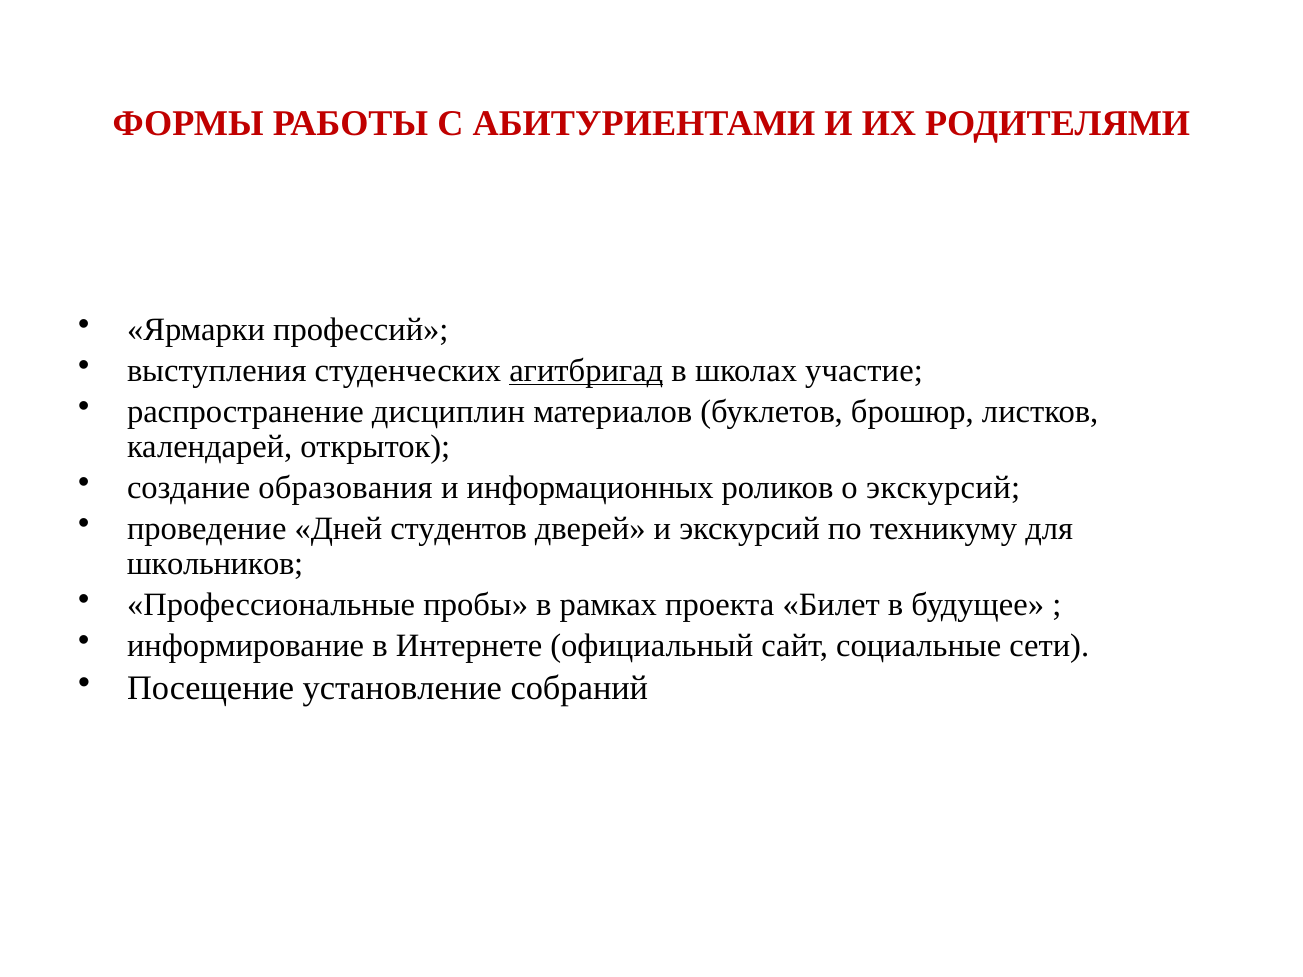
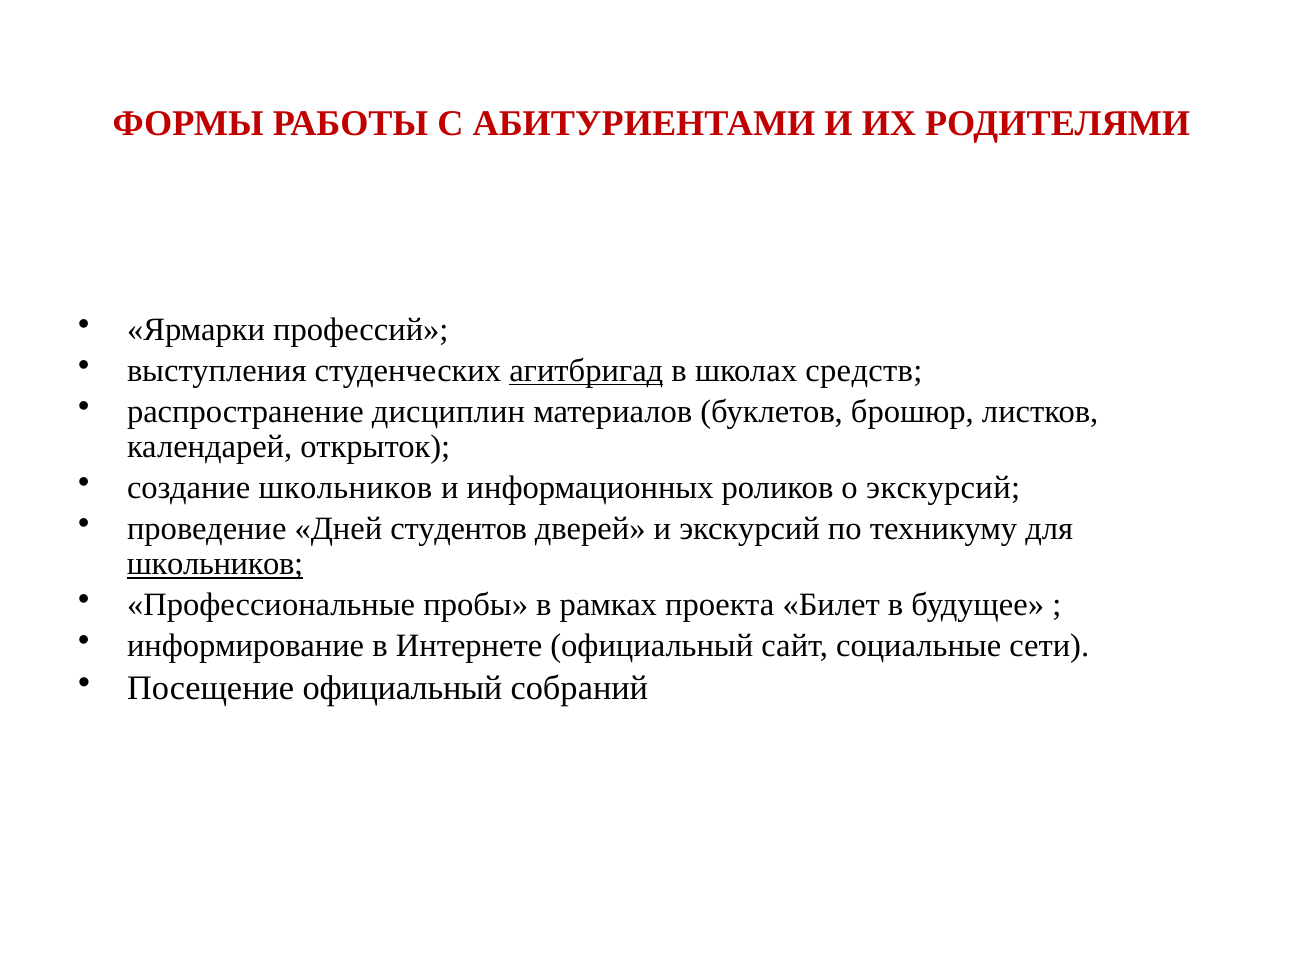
участие: участие -> средств
создание образования: образования -> школьников
школьников at (215, 564) underline: none -> present
Посещение установление: установление -> официальный
